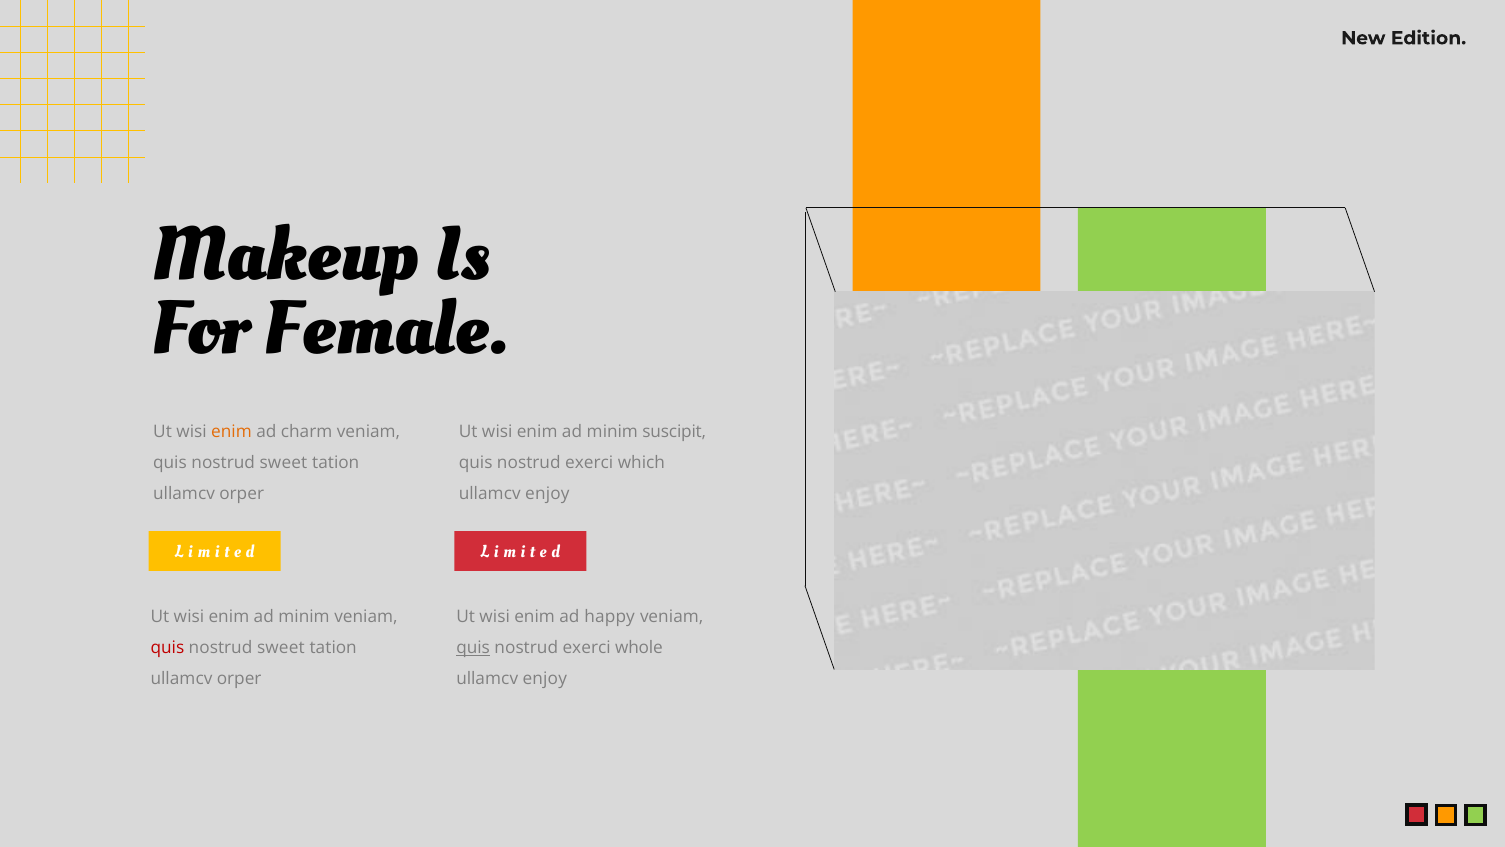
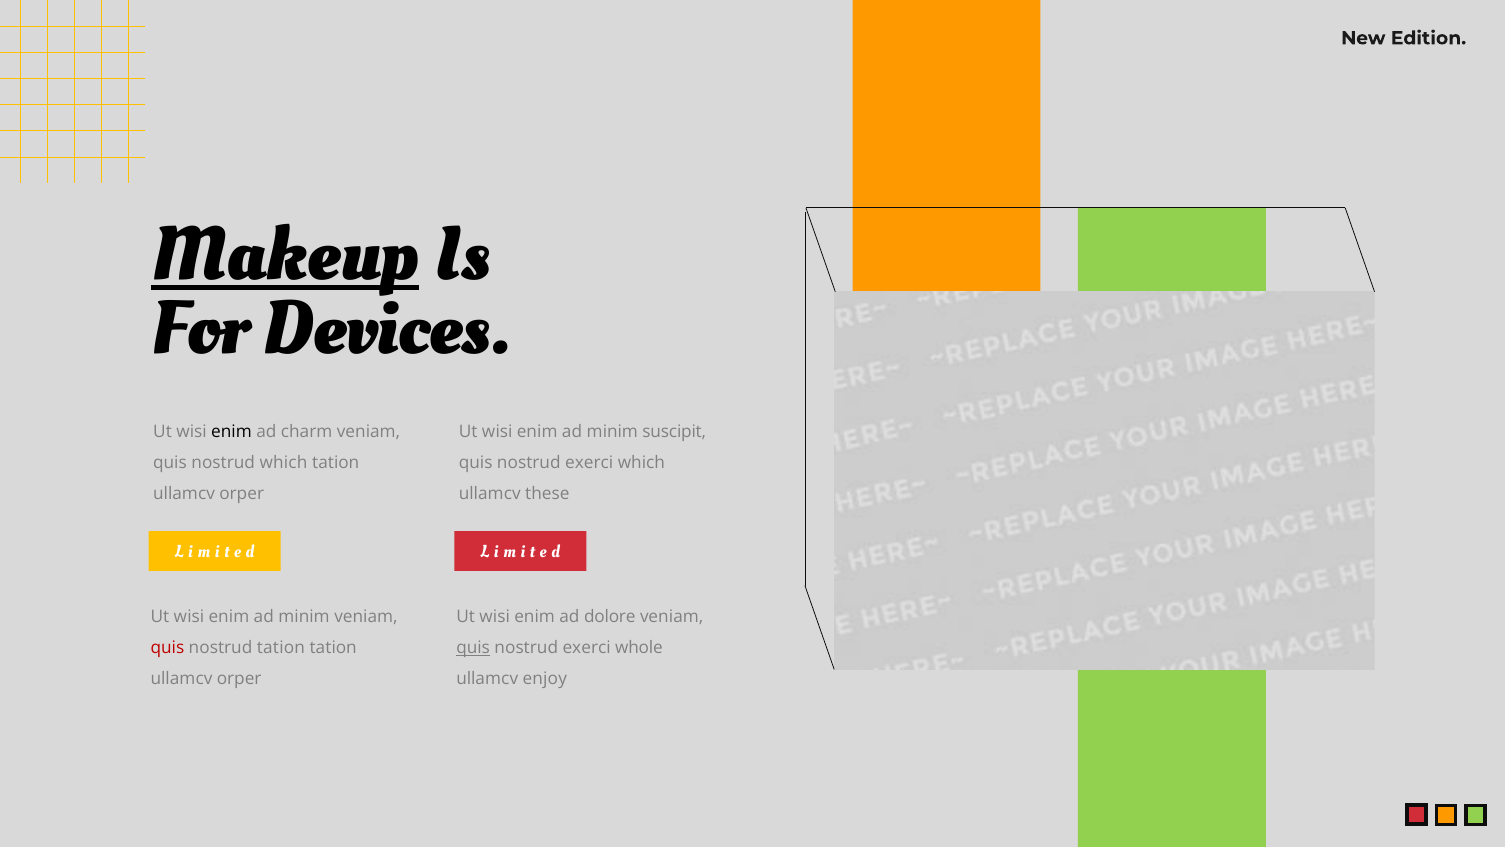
Makeup underline: none -> present
Female: Female -> Devices
enim at (231, 431) colour: orange -> black
sweet at (283, 462): sweet -> which
enjoy at (547, 493): enjoy -> these
happy: happy -> dolore
sweet at (281, 648): sweet -> tation
